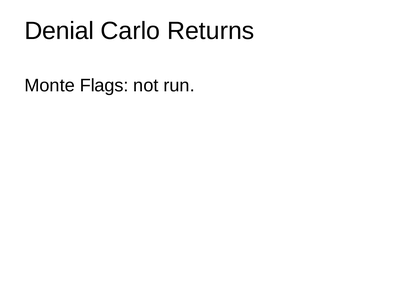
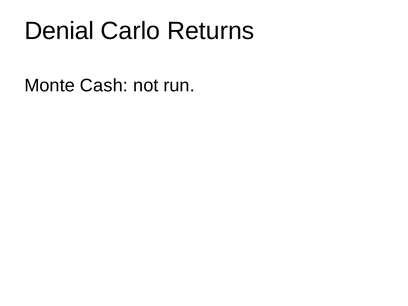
Flags: Flags -> Cash
